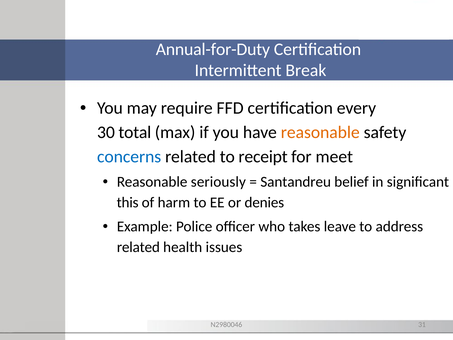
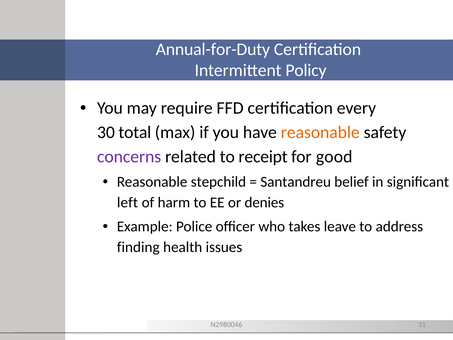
Break: Break -> Policy
concerns colour: blue -> purple
meet: meet -> good
seriously: seriously -> stepchild
this: this -> left
related at (138, 247): related -> finding
